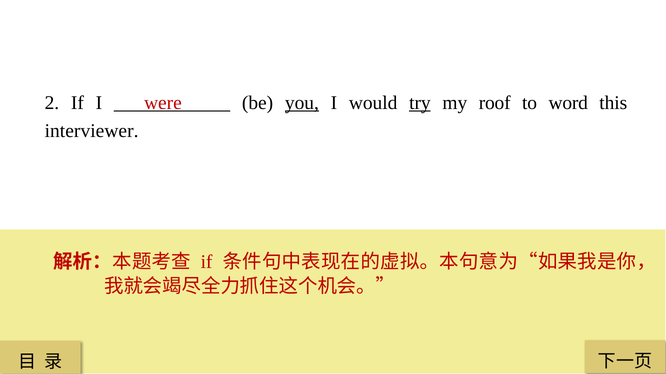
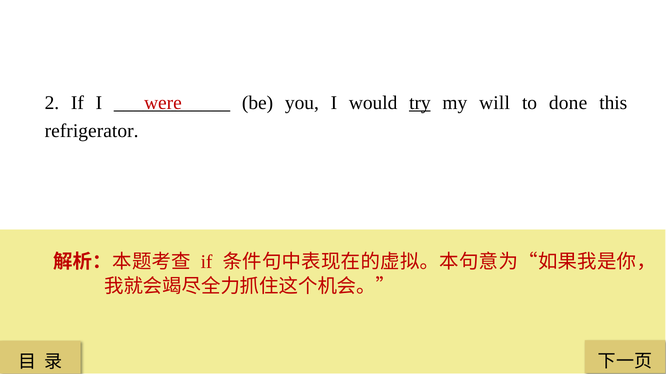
you underline: present -> none
roof: roof -> will
word: word -> done
interviewer: interviewer -> refrigerator
